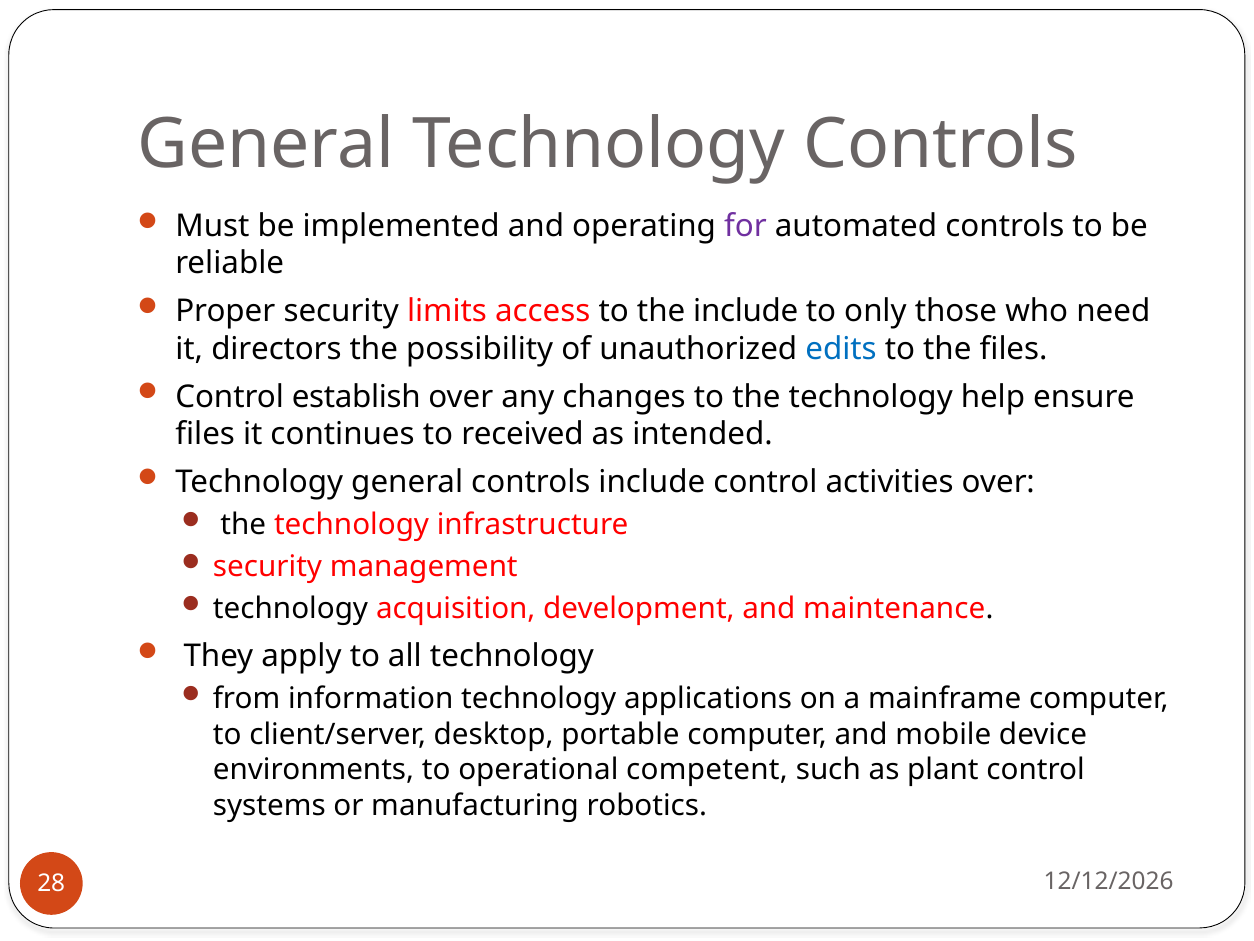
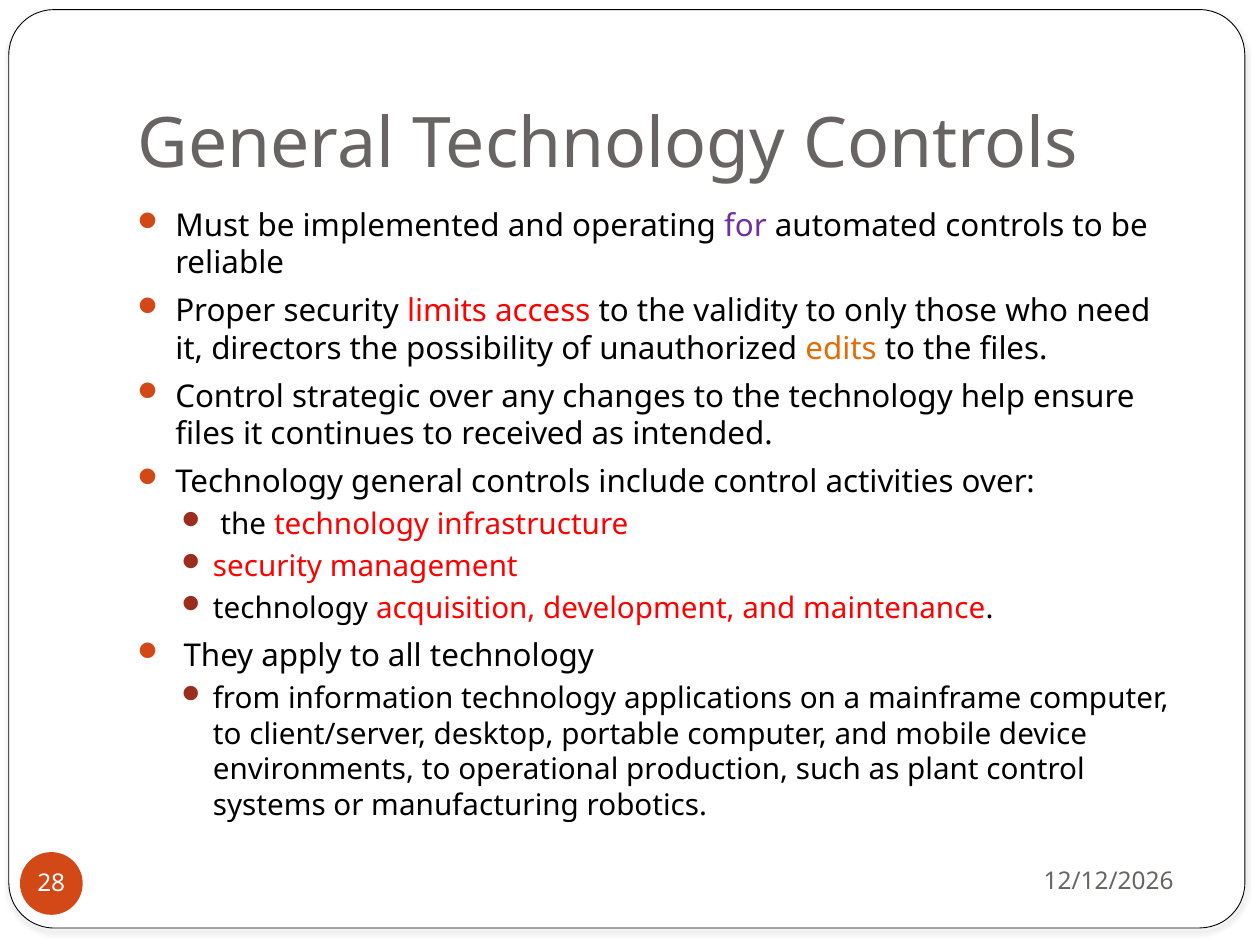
the include: include -> validity
edits colour: blue -> orange
establish: establish -> strategic
competent: competent -> production
